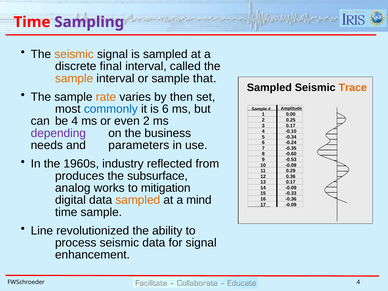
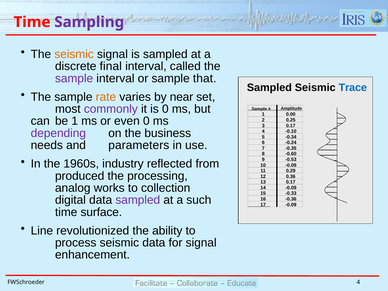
sample at (74, 78) colour: orange -> purple
Trace colour: orange -> blue
then: then -> near
commonly colour: blue -> purple
is 6: 6 -> 0
be 4: 4 -> 1
even 2: 2 -> 0
produces: produces -> produced
subsurface: subsurface -> processing
mitigation: mitigation -> collection
sampled at (138, 200) colour: orange -> purple
mind: mind -> such
time sample: sample -> surface
